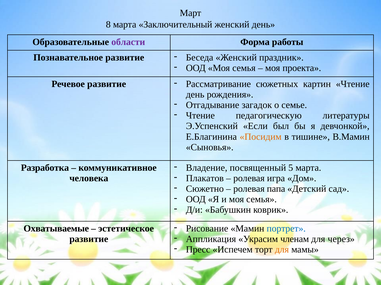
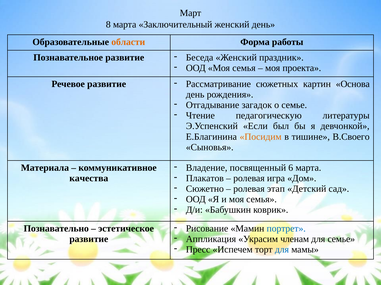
области colour: purple -> orange
картин Чтение: Чтение -> Основа
В.Мамин: В.Мамин -> В.Своего
5: 5 -> 6
Разработка: Разработка -> Материала
человека: человека -> качества
папа: папа -> этап
Охватываемые: Охватываемые -> Познавательно
для через: через -> семье
для at (282, 250) colour: orange -> blue
